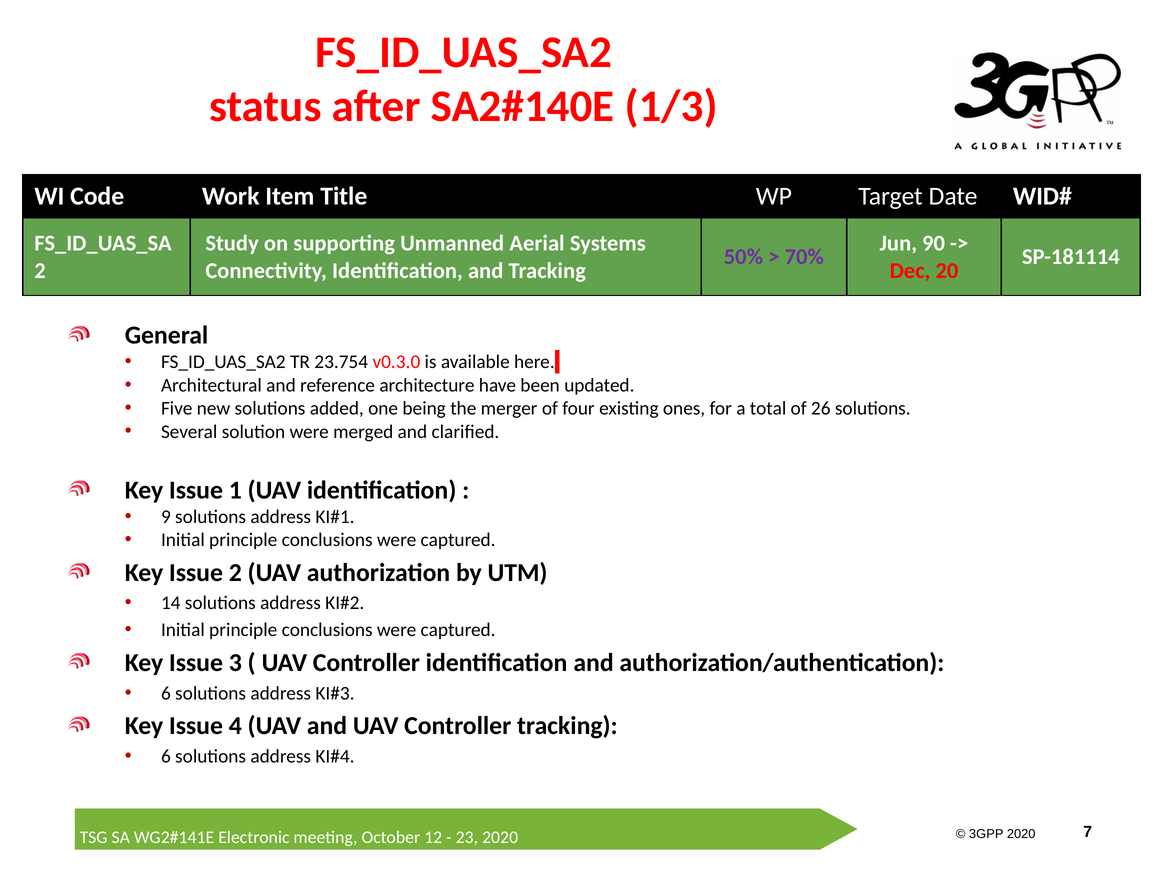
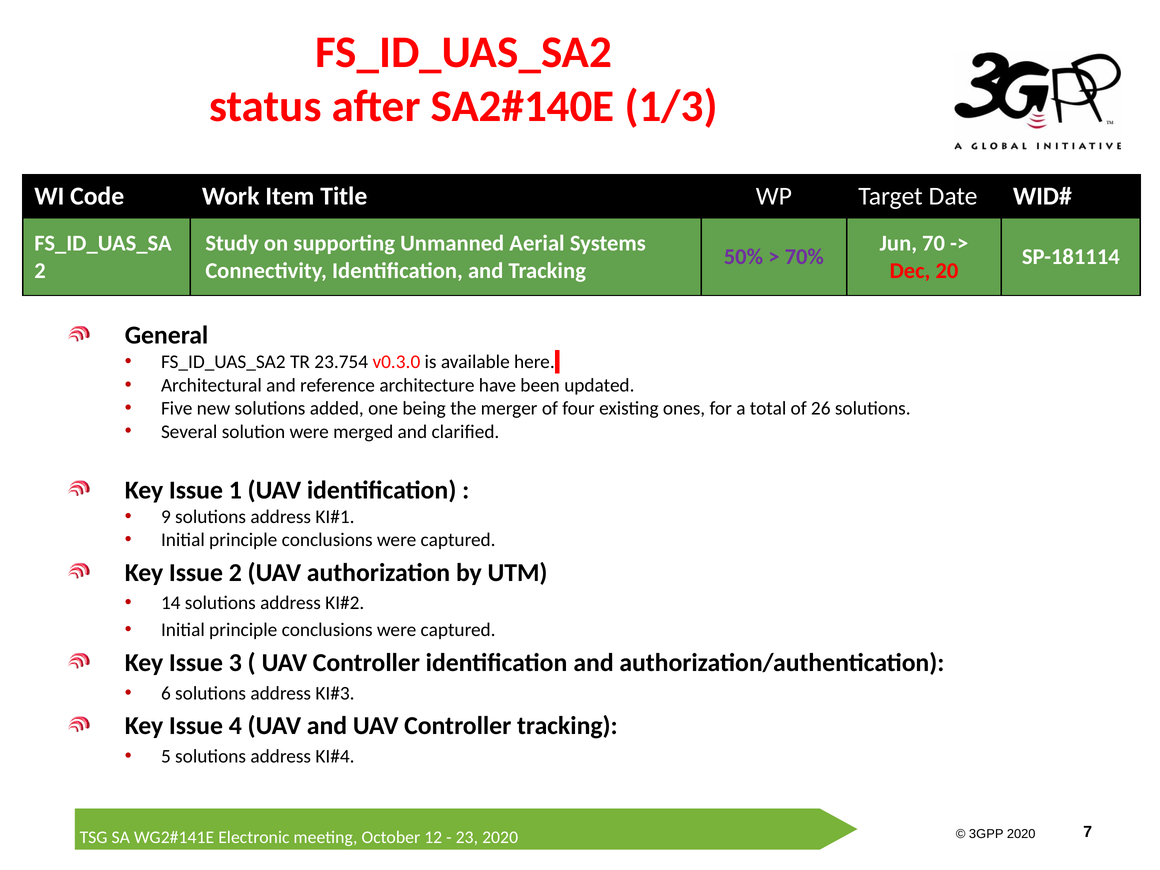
90: 90 -> 70
6 at (166, 756): 6 -> 5
